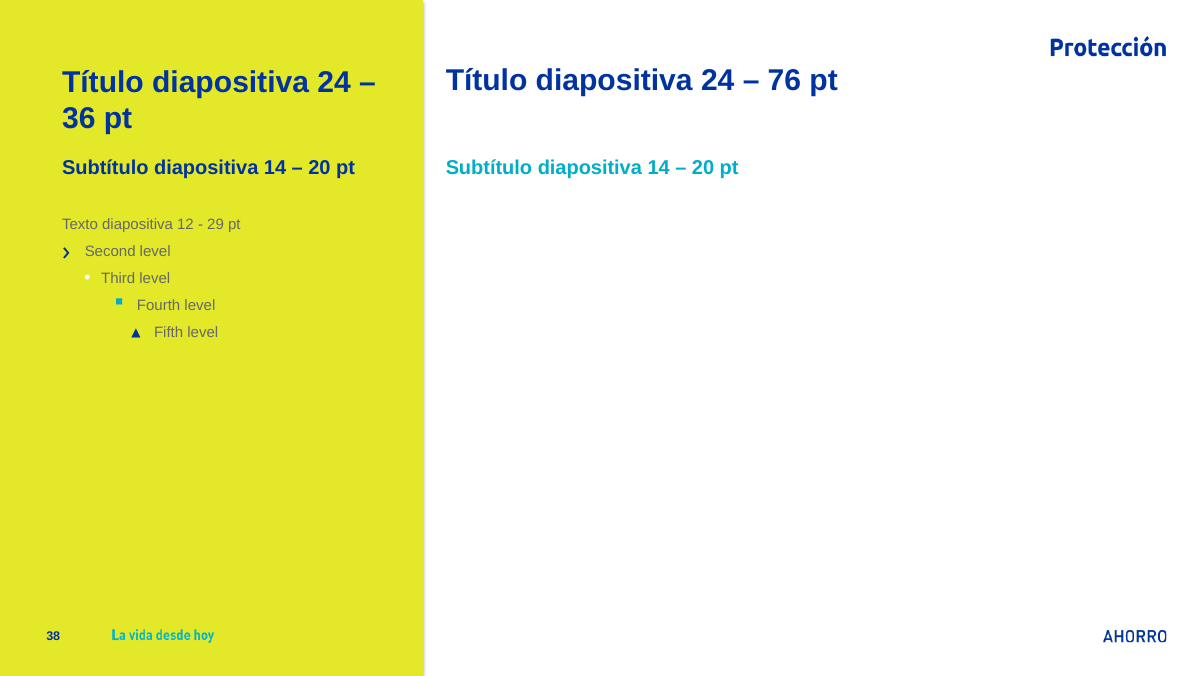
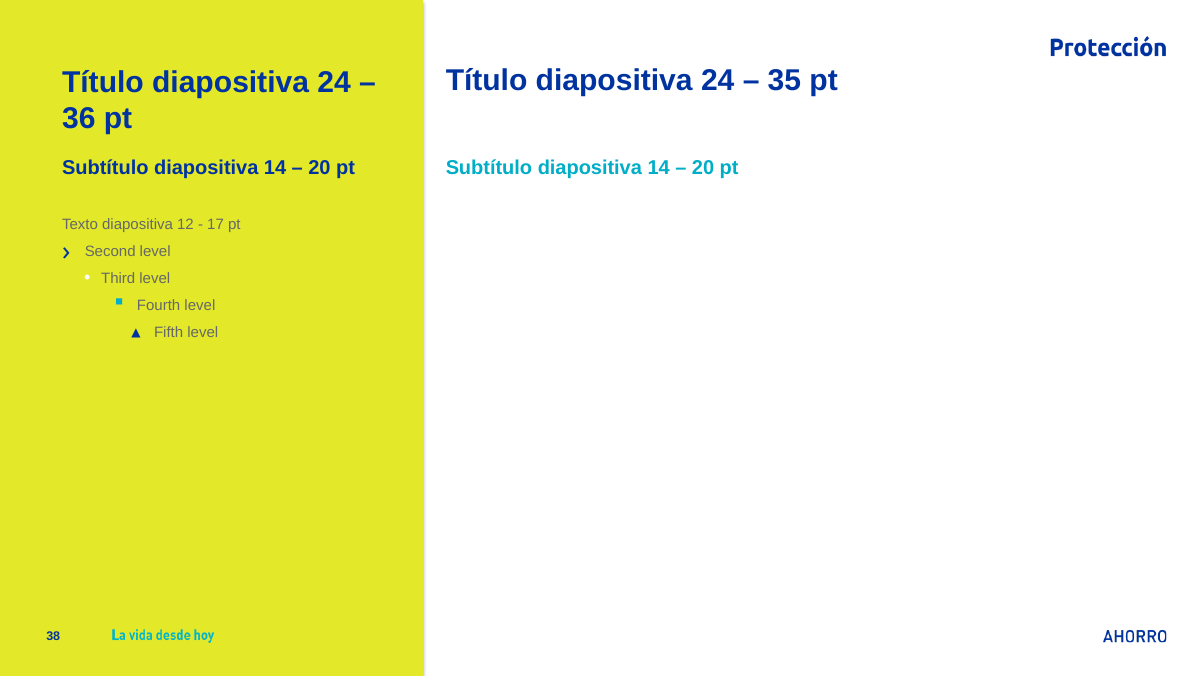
76: 76 -> 35
29: 29 -> 17
